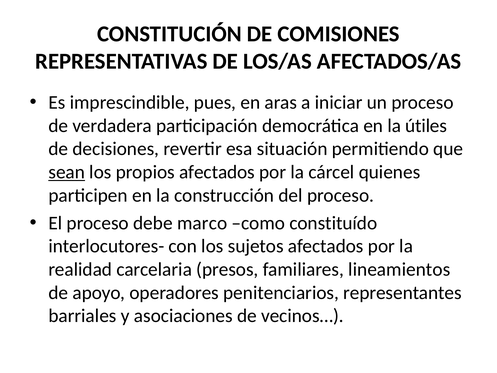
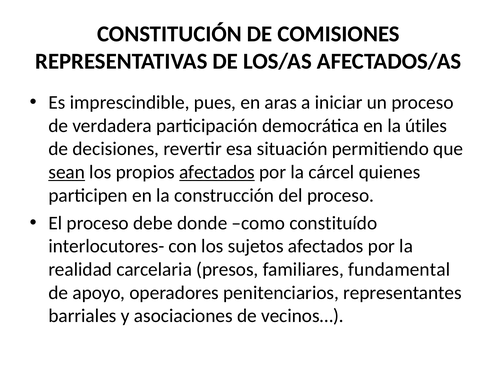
afectados at (217, 172) underline: none -> present
marco: marco -> donde
lineamientos: lineamientos -> fundamental
